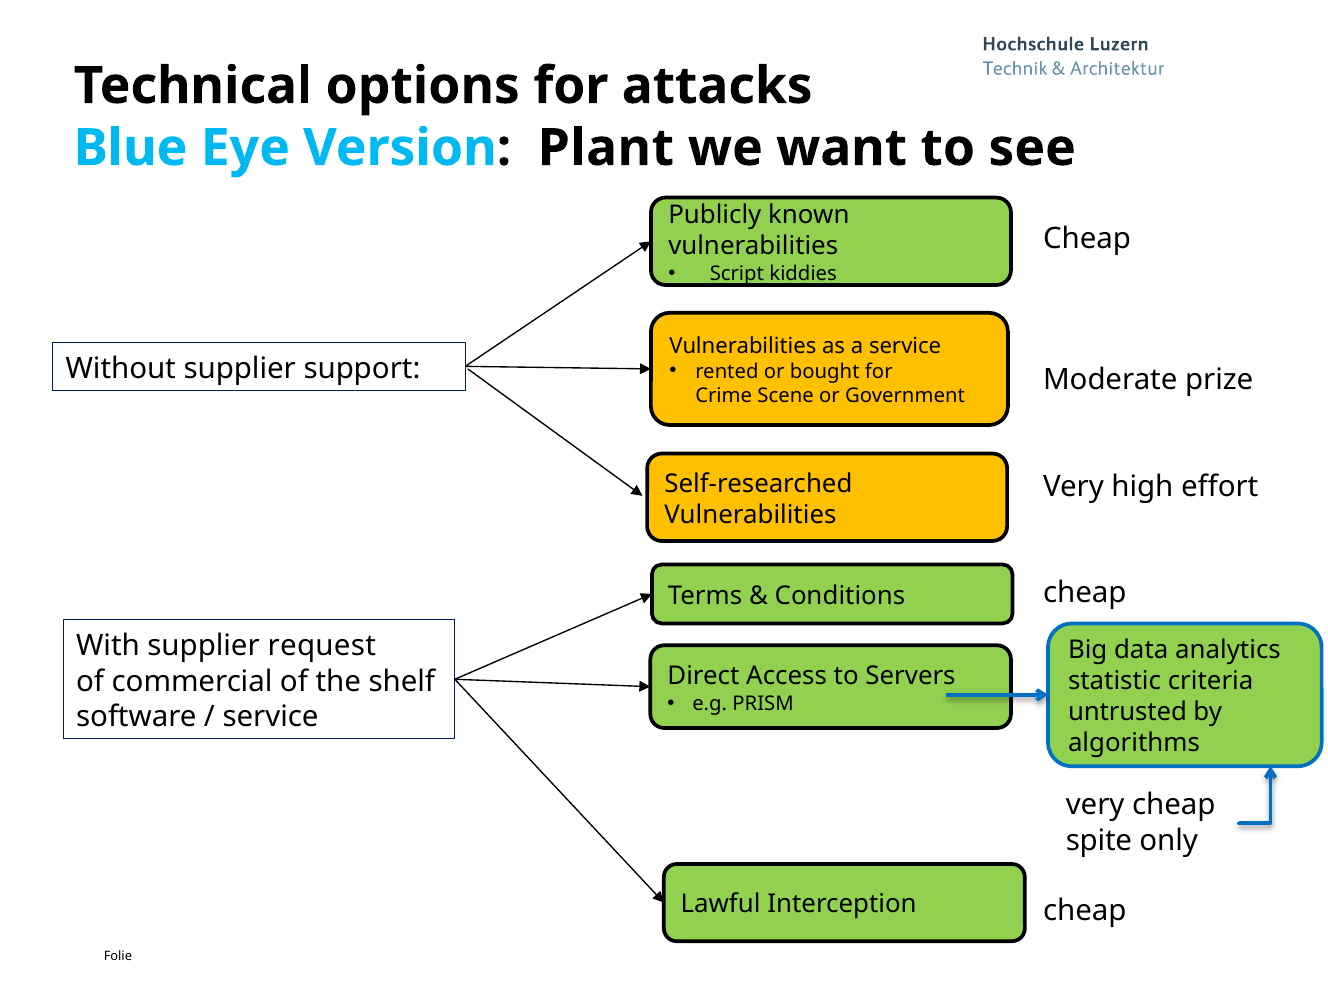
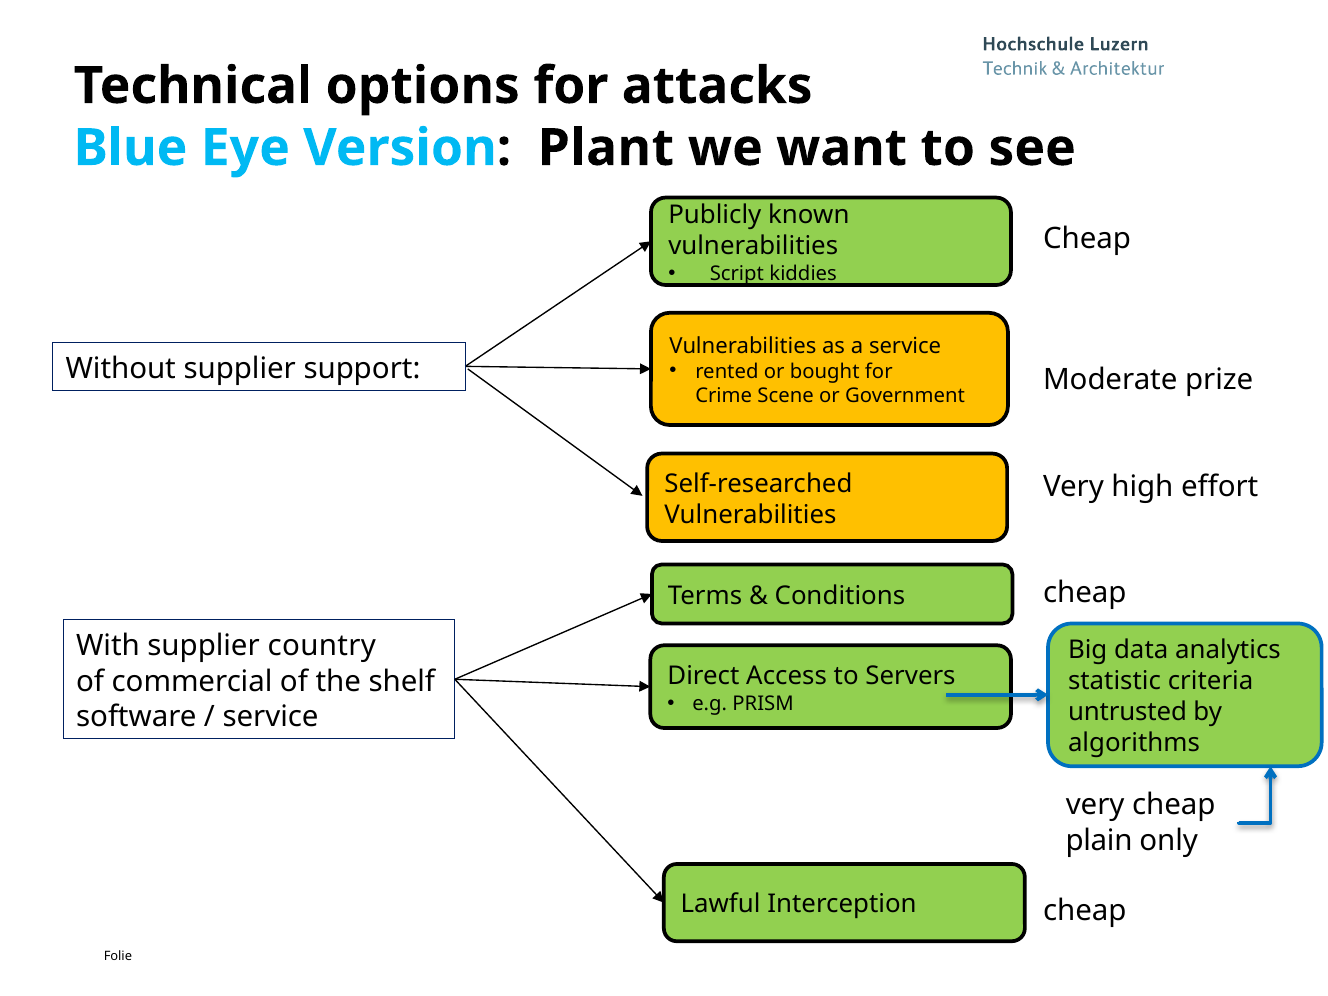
request: request -> country
spite: spite -> plain
